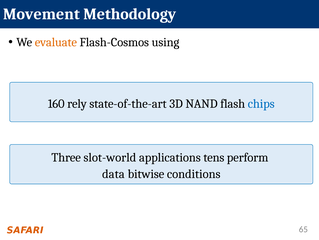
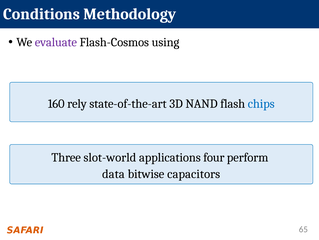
Movement: Movement -> Conditions
evaluate colour: orange -> purple
tens: tens -> four
conditions: conditions -> capacitors
